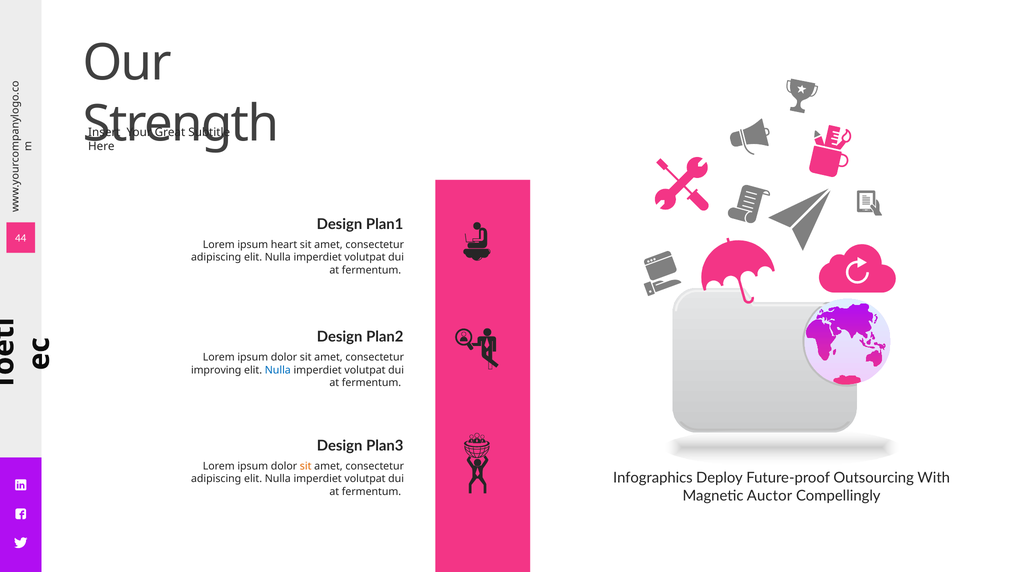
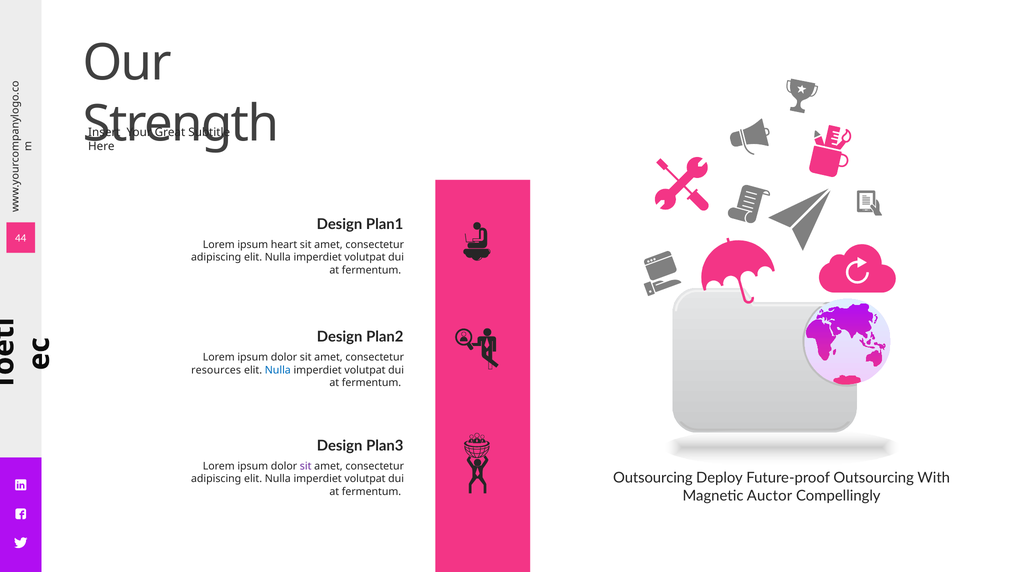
improving: improving -> resources
sit at (306, 467) colour: orange -> purple
Infographics at (653, 478): Infographics -> Outsourcing
